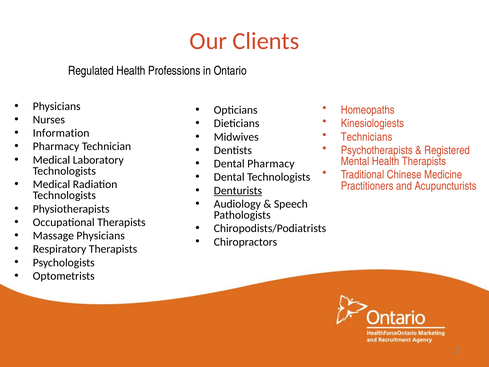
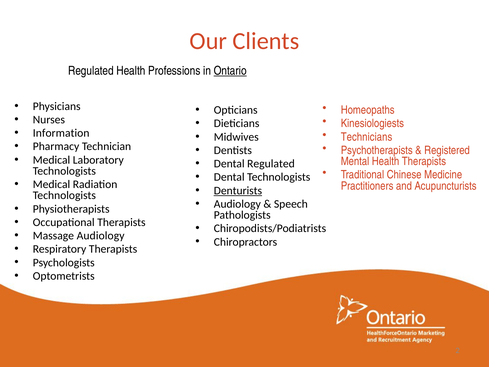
Ontario underline: none -> present
Dental Pharmacy: Pharmacy -> Regulated
Massage Physicians: Physicians -> Audiology
